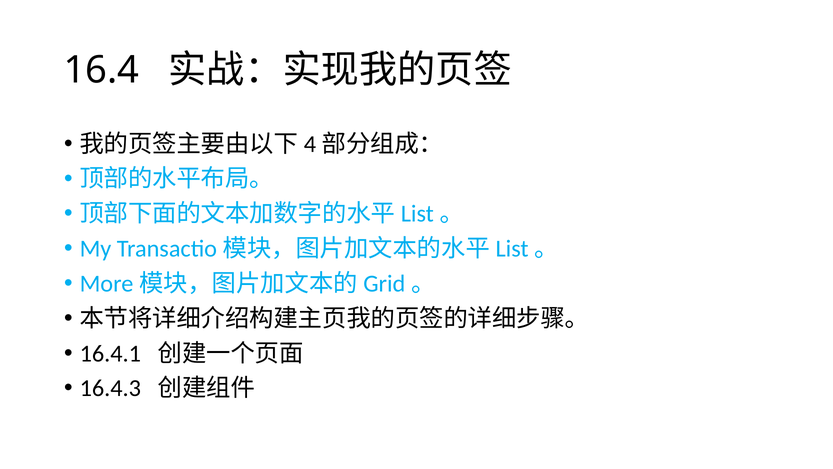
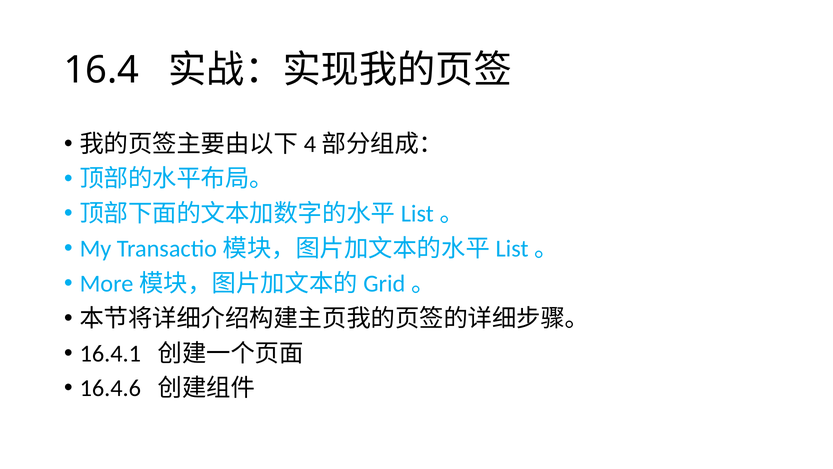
16.4.3: 16.4.3 -> 16.4.6
